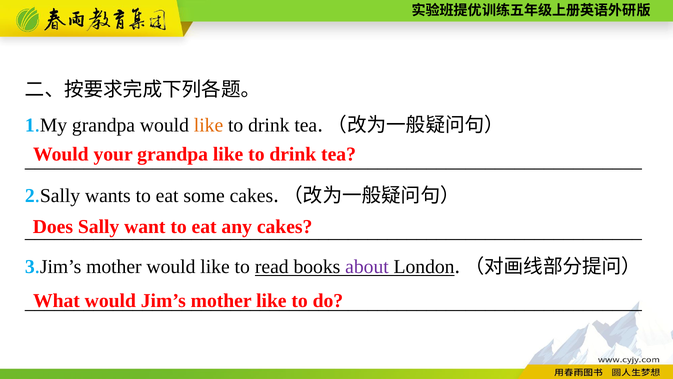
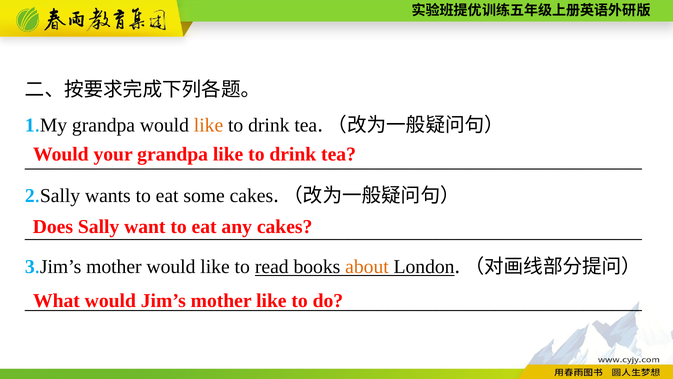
about colour: purple -> orange
